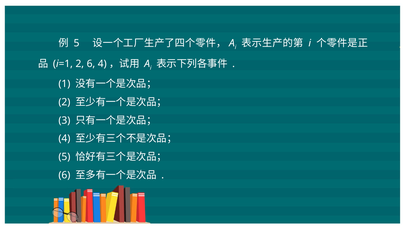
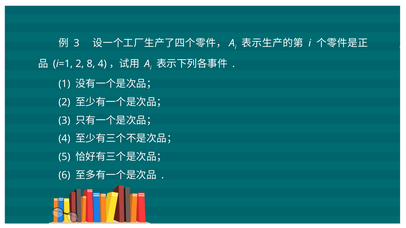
5 at (77, 43): 5 -> 3
2 6: 6 -> 8
